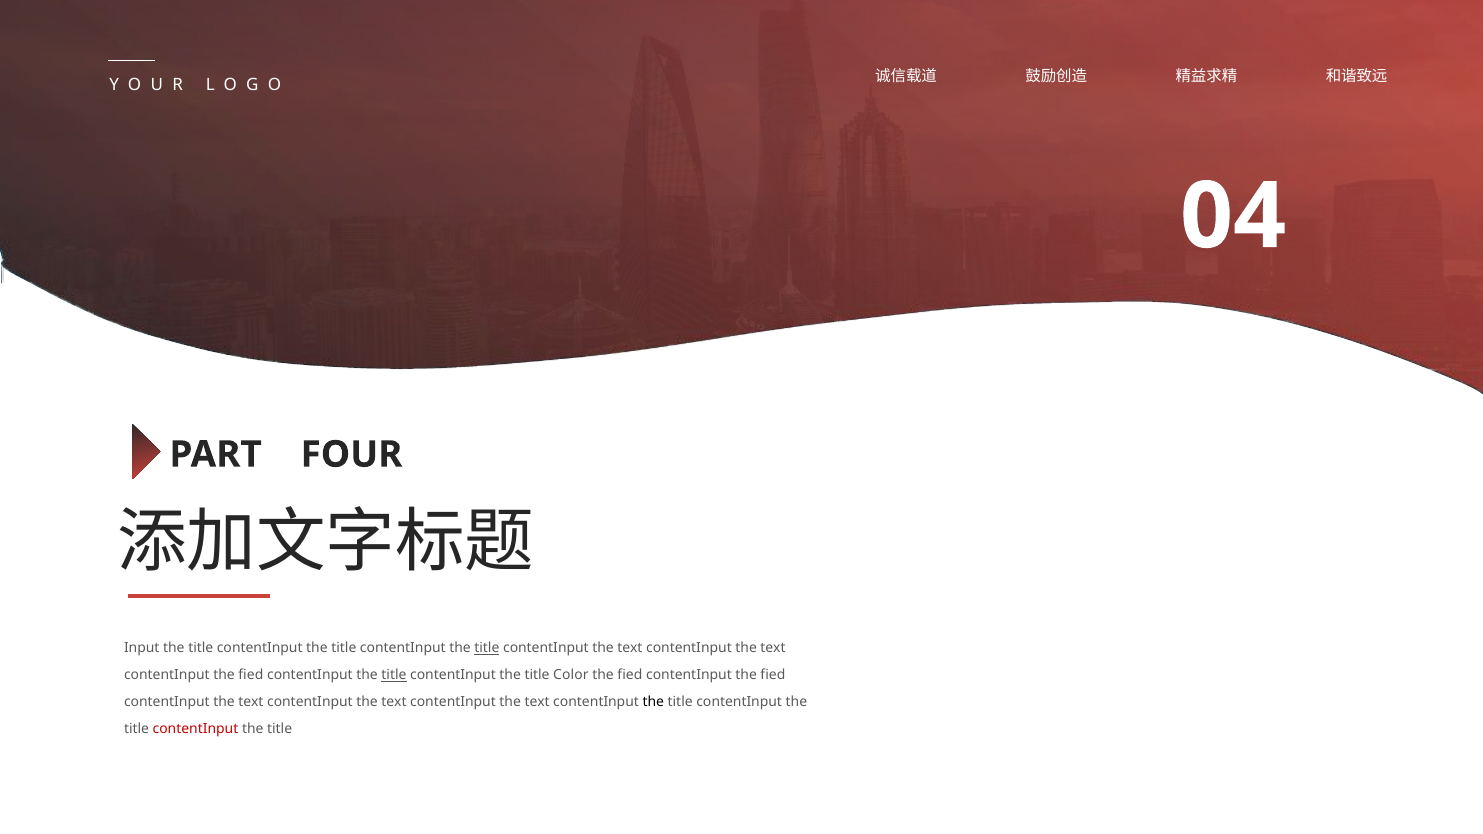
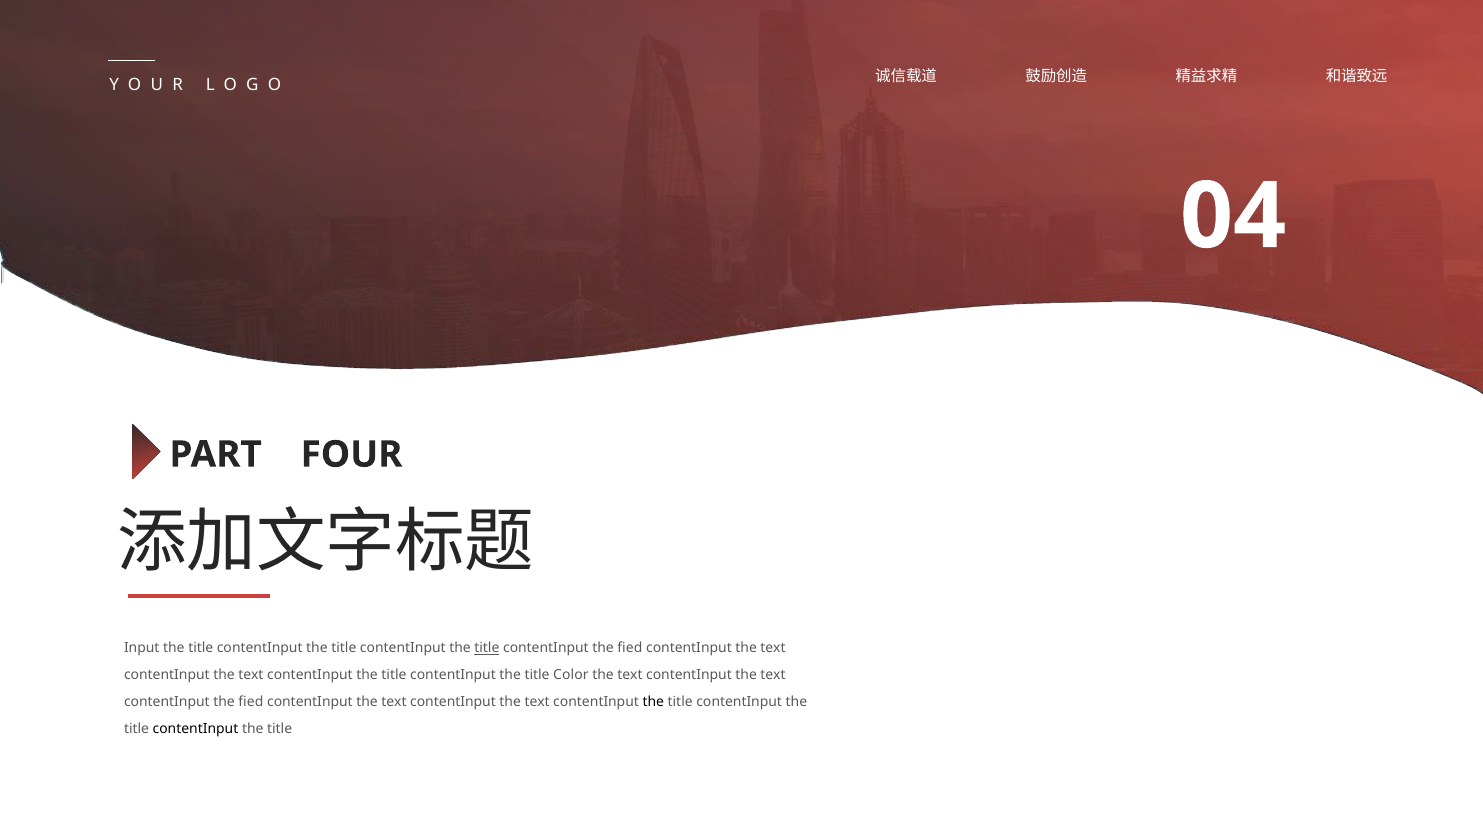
text at (630, 648): text -> fied
fied at (251, 675): fied -> text
title at (394, 675) underline: present -> none
fied at (630, 675): fied -> text
fied at (773, 675): fied -> text
text at (251, 702): text -> fied
contentInput at (195, 729) colour: red -> black
